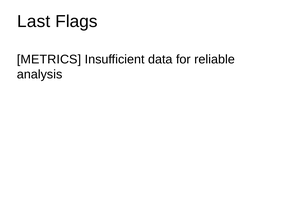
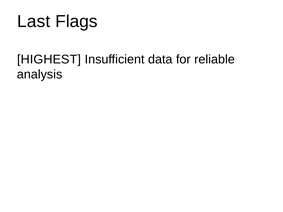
METRICS: METRICS -> HIGHEST
